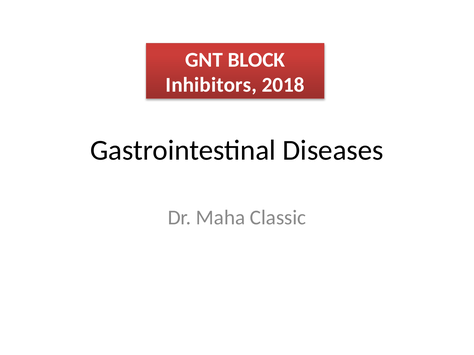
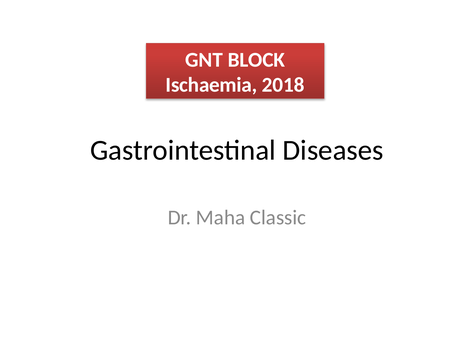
Inhibitors: Inhibitors -> Ischaemia
